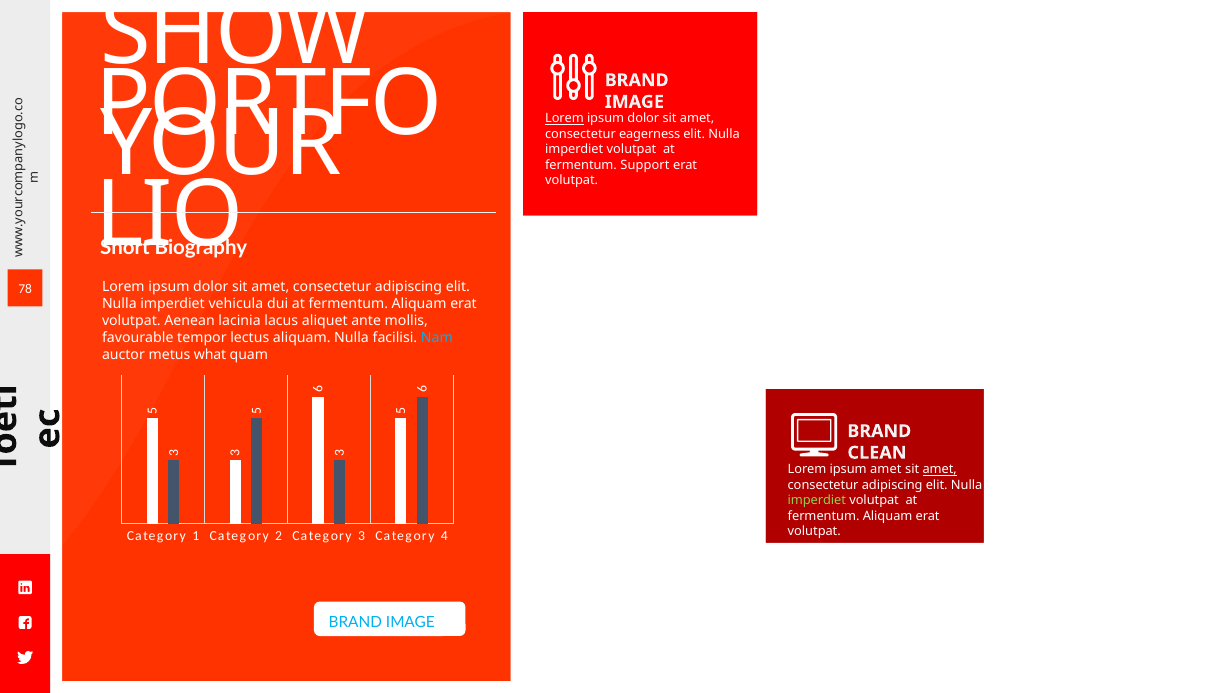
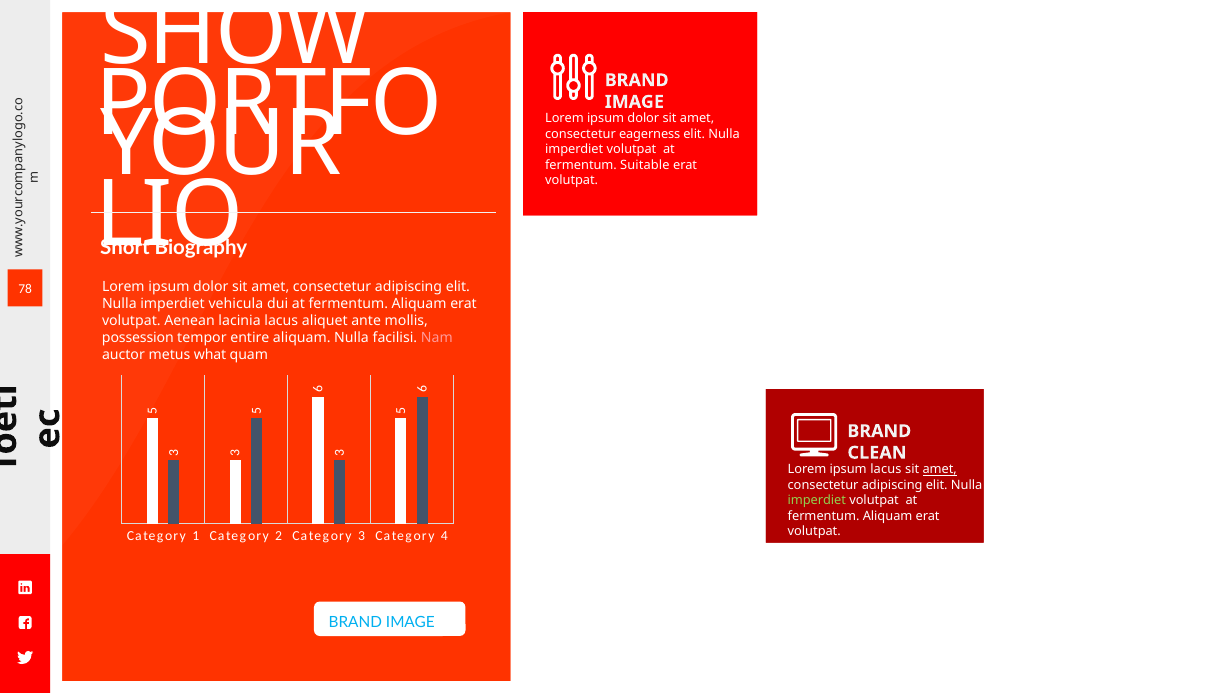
Lorem at (564, 118) underline: present -> none
Support: Support -> Suitable
favourable: favourable -> possession
lectus: lectus -> entire
Nam colour: light blue -> pink
ipsum amet: amet -> lacus
